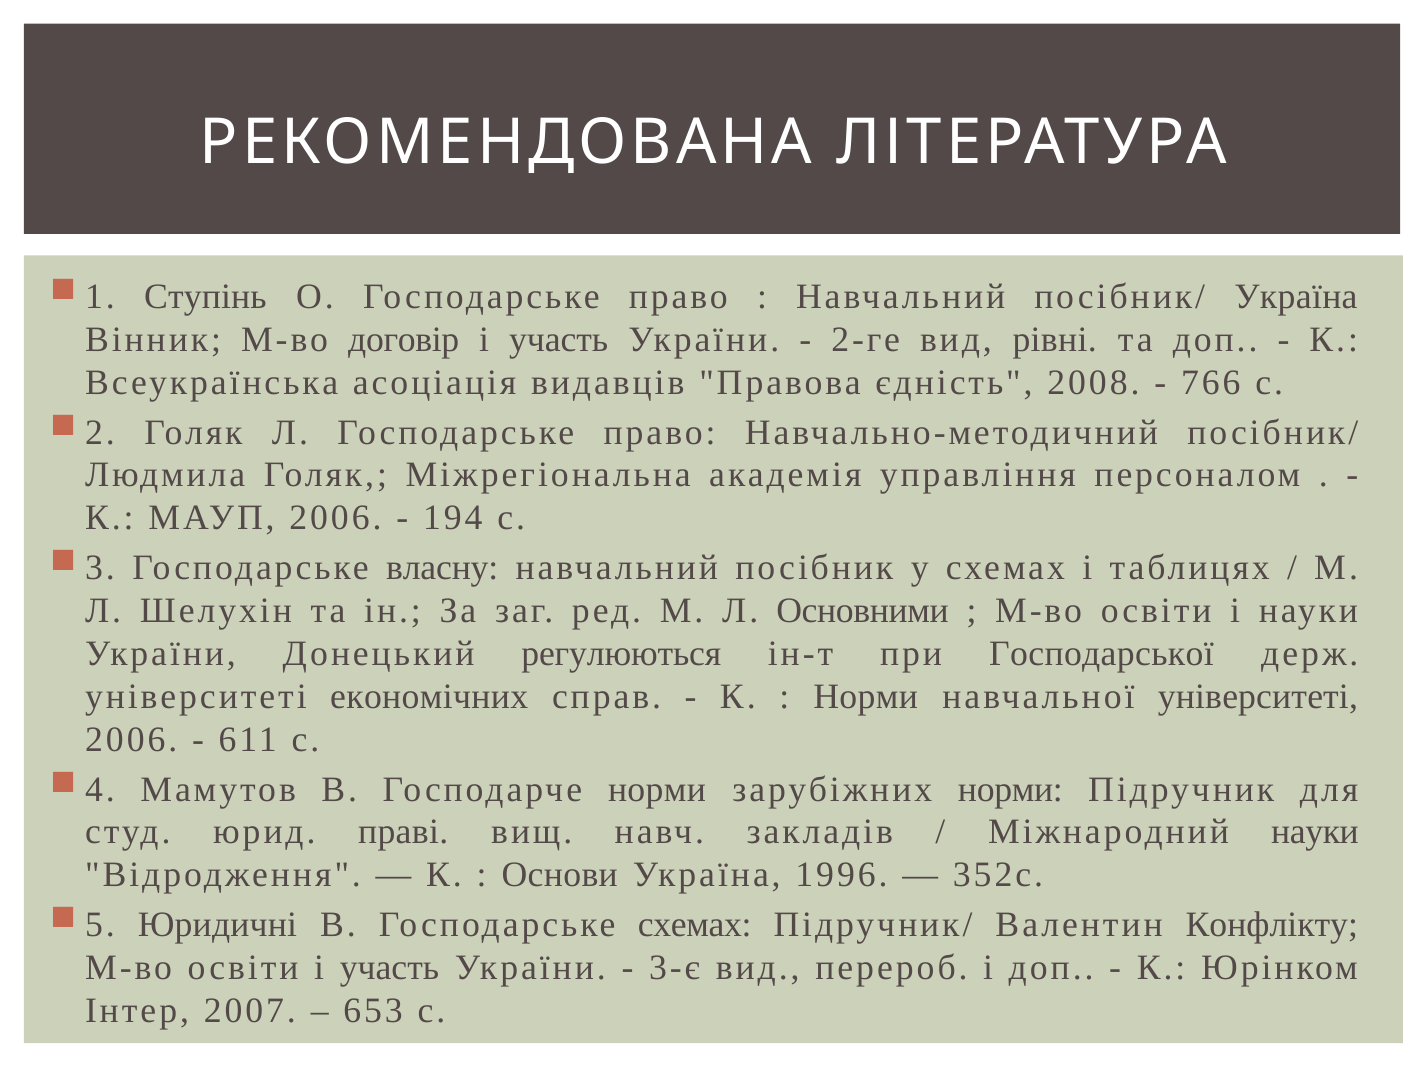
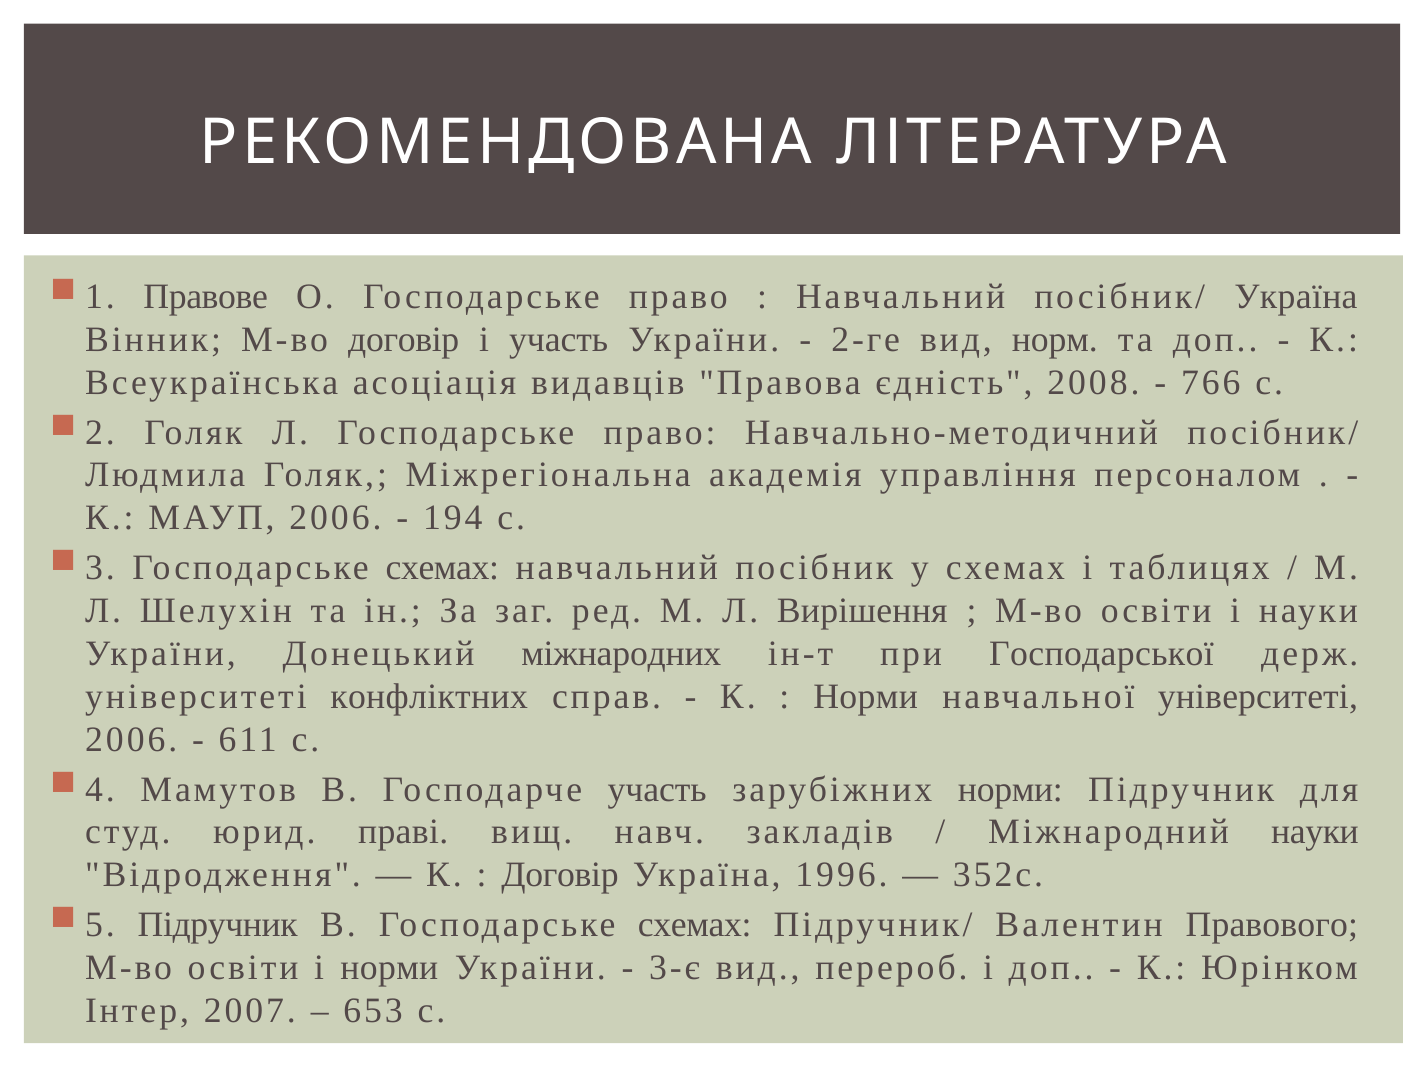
Ступінь: Ступінь -> Правове
рівні: рівні -> норм
власну at (442, 568): власну -> схемах
Основними: Основними -> Вирішення
регулюються: регулюються -> міжнародних
економічних: економічних -> конфліктних
Господарче норми: норми -> участь
Основи at (560, 875): Основи -> Договір
Юридичні at (217, 925): Юридичні -> Підручник
Конфлікту: Конфлікту -> Правового
освіти і участь: участь -> норми
